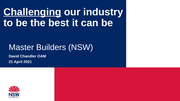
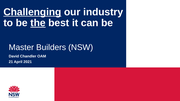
the underline: none -> present
